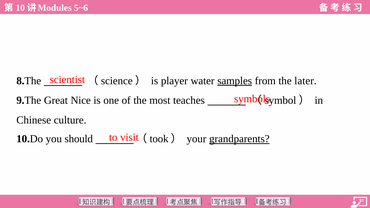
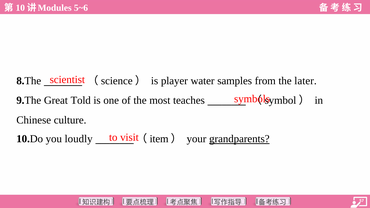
samples underline: present -> none
Nice: Nice -> Told
should: should -> loudly
took: took -> item
